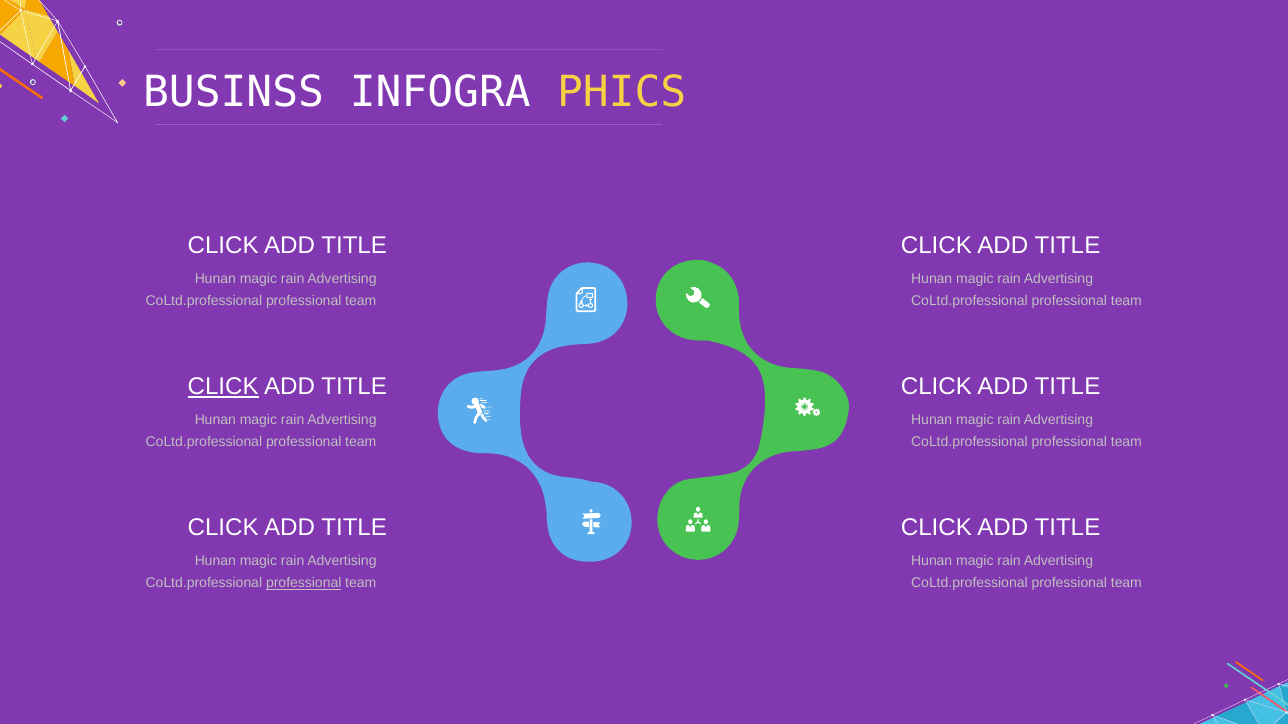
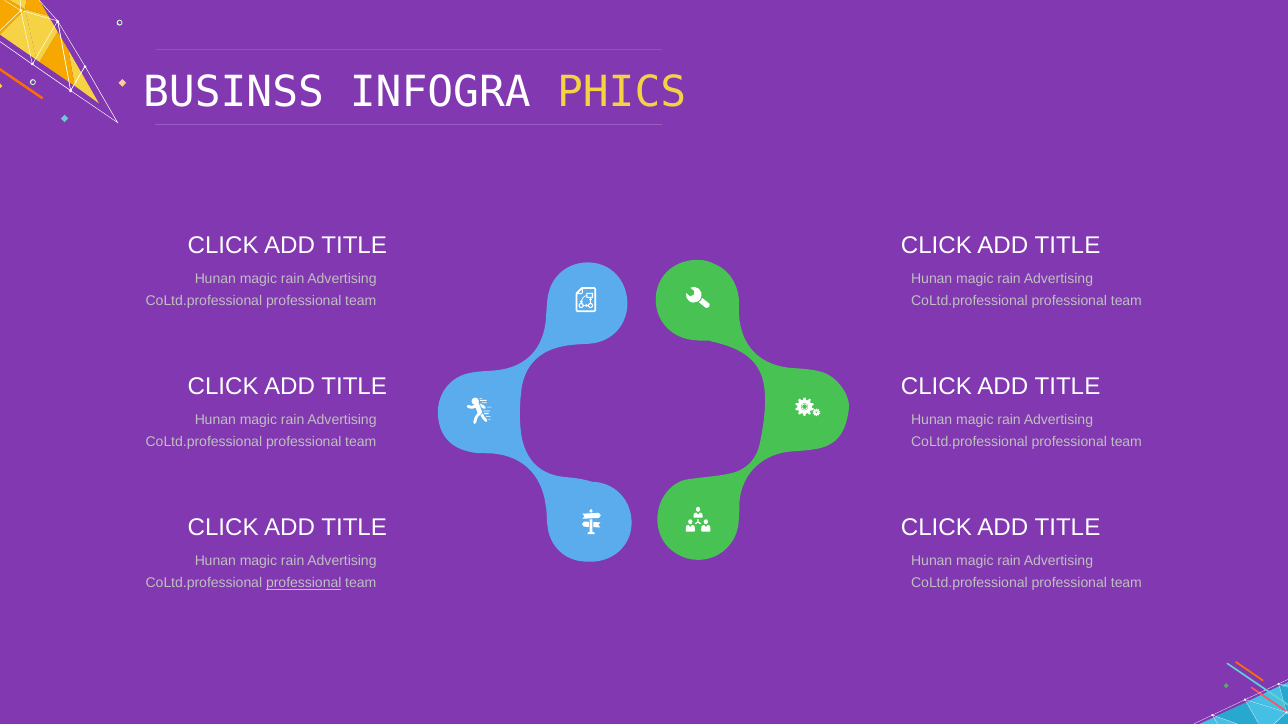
CLICK at (223, 387) underline: present -> none
